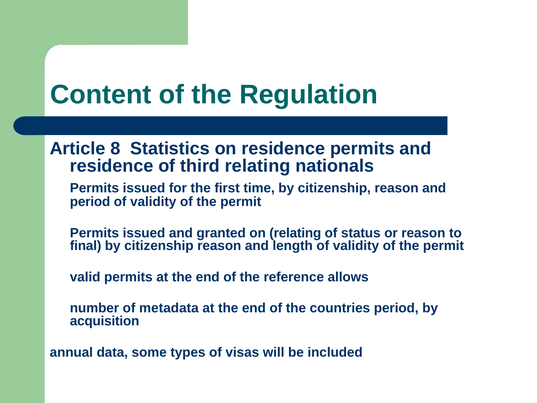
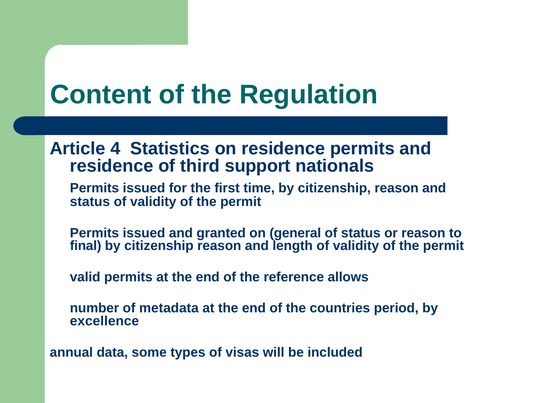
8: 8 -> 4
third relating: relating -> support
period at (90, 202): period -> status
on relating: relating -> general
acquisition: acquisition -> excellence
